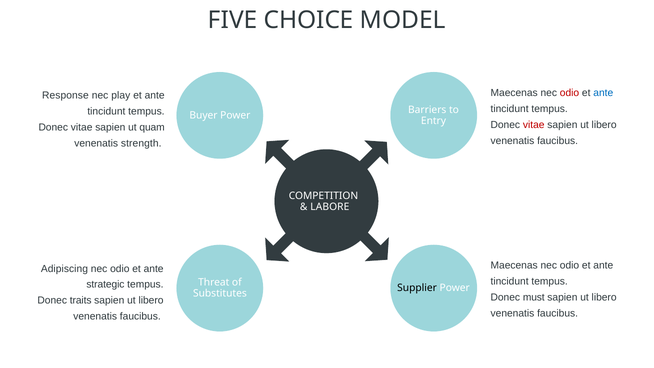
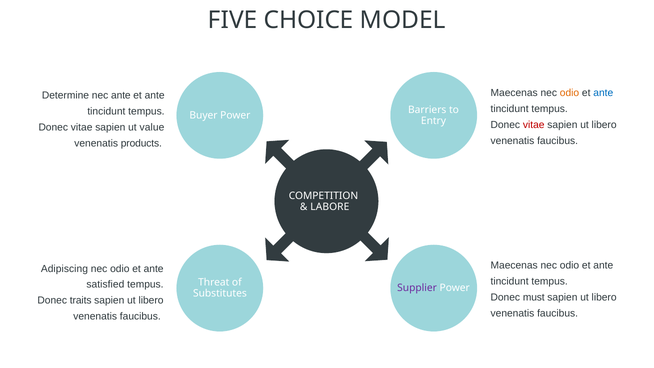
odio at (570, 93) colour: red -> orange
Response: Response -> Determine
nec play: play -> ante
quam: quam -> value
strength: strength -> products
strategic: strategic -> satisfied
Supplier colour: black -> purple
